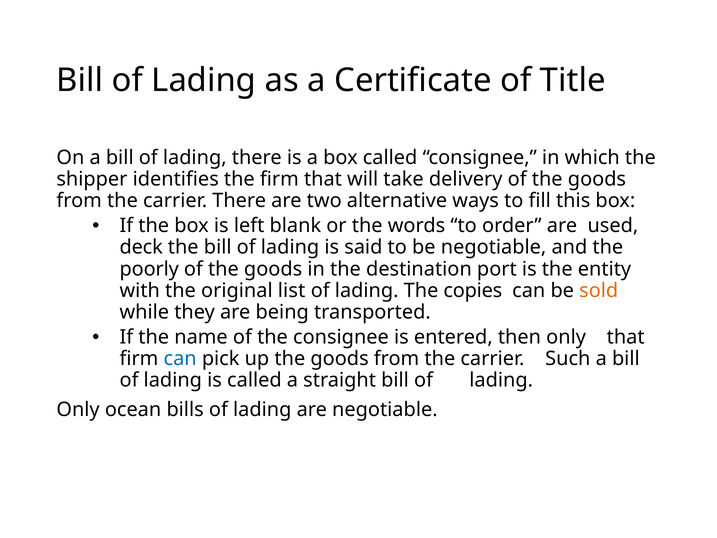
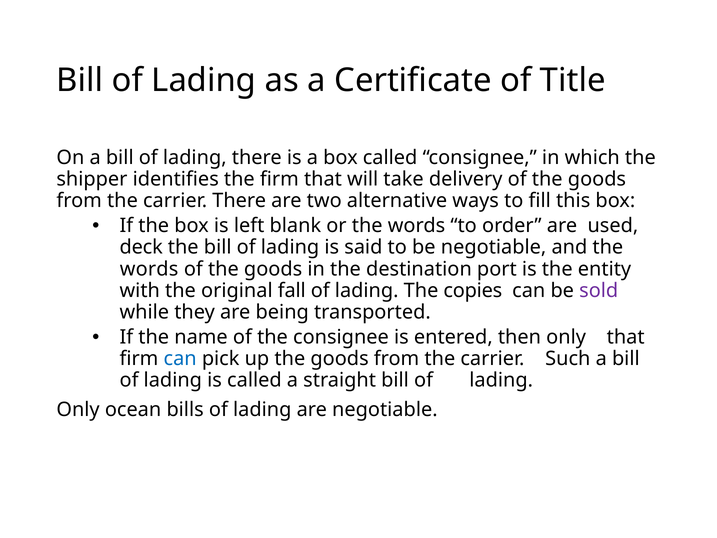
poorly at (149, 269): poorly -> words
list: list -> fall
sold colour: orange -> purple
